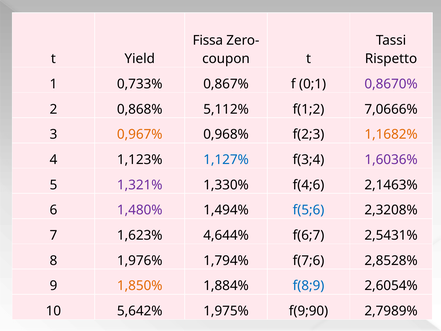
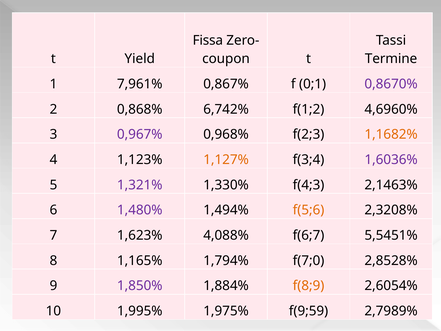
Rispetto: Rispetto -> Termine
0,733%: 0,733% -> 7,961%
5,112%: 5,112% -> 6,742%
7,0666%: 7,0666% -> 4,6960%
0,967% colour: orange -> purple
1,127% colour: blue -> orange
f(4;6: f(4;6 -> f(4;3
f(5;6 colour: blue -> orange
4,644%: 4,644% -> 4,088%
2,5431%: 2,5431% -> 5,5451%
1,976%: 1,976% -> 1,165%
f(7;6: f(7;6 -> f(7;0
1,850% colour: orange -> purple
f(8;9 colour: blue -> orange
5,642%: 5,642% -> 1,995%
f(9;90: f(9;90 -> f(9;59
